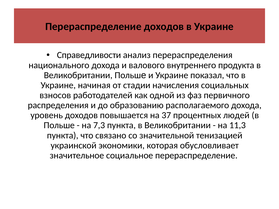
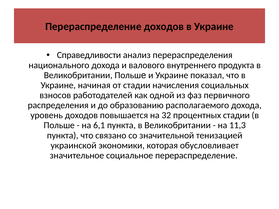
37: 37 -> 32
процентных людей: людей -> стадии
7,3: 7,3 -> 6,1
